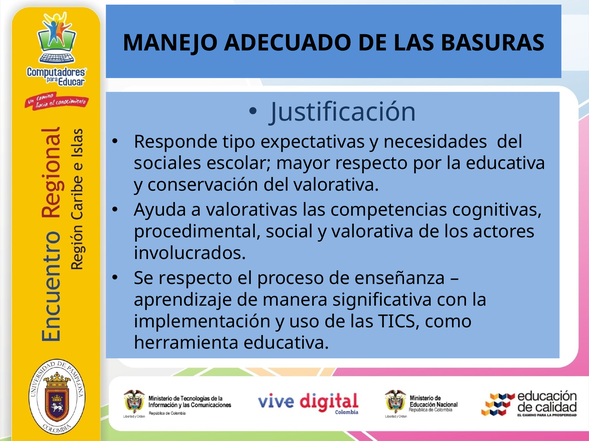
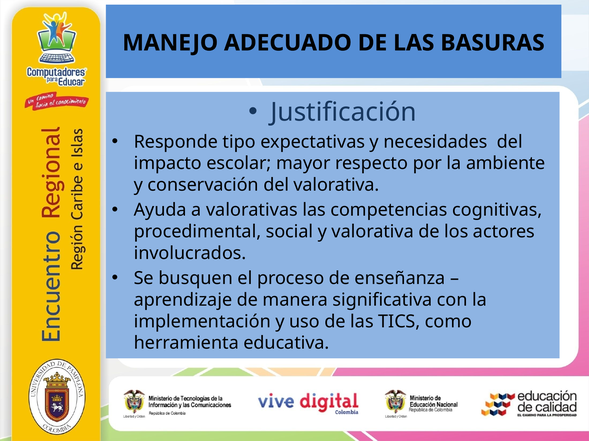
sociales: sociales -> impacto
la educativa: educativa -> ambiente
Se respecto: respecto -> busquen
